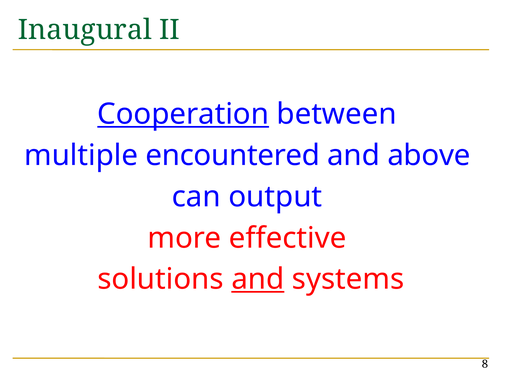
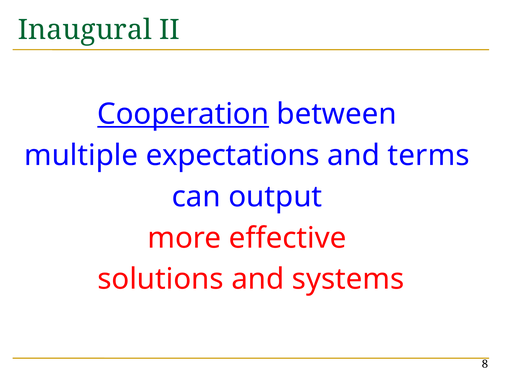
encountered: encountered -> expectations
above: above -> terms
and at (258, 280) underline: present -> none
